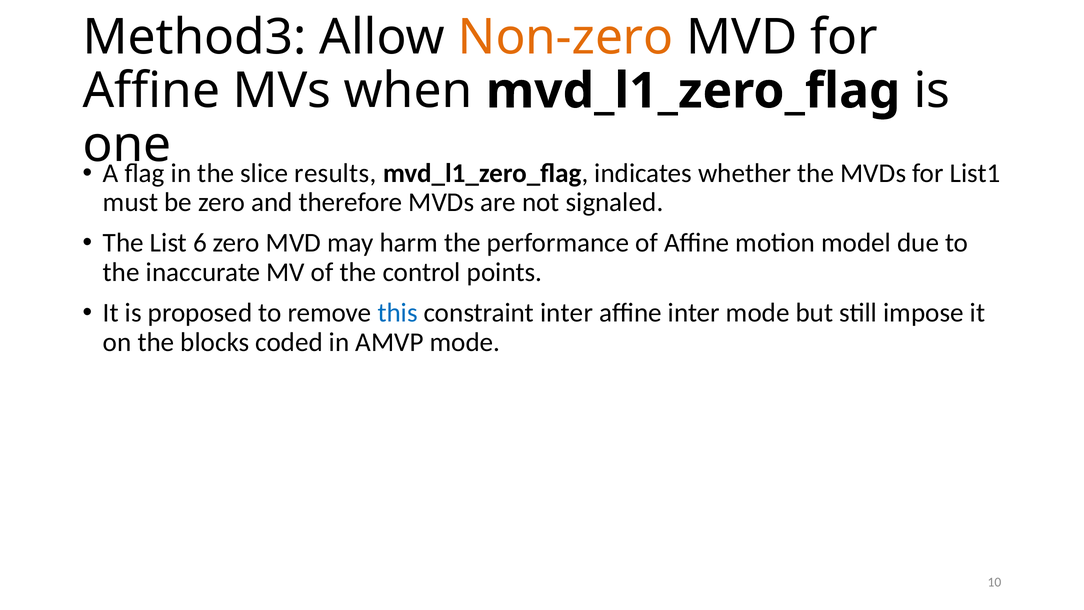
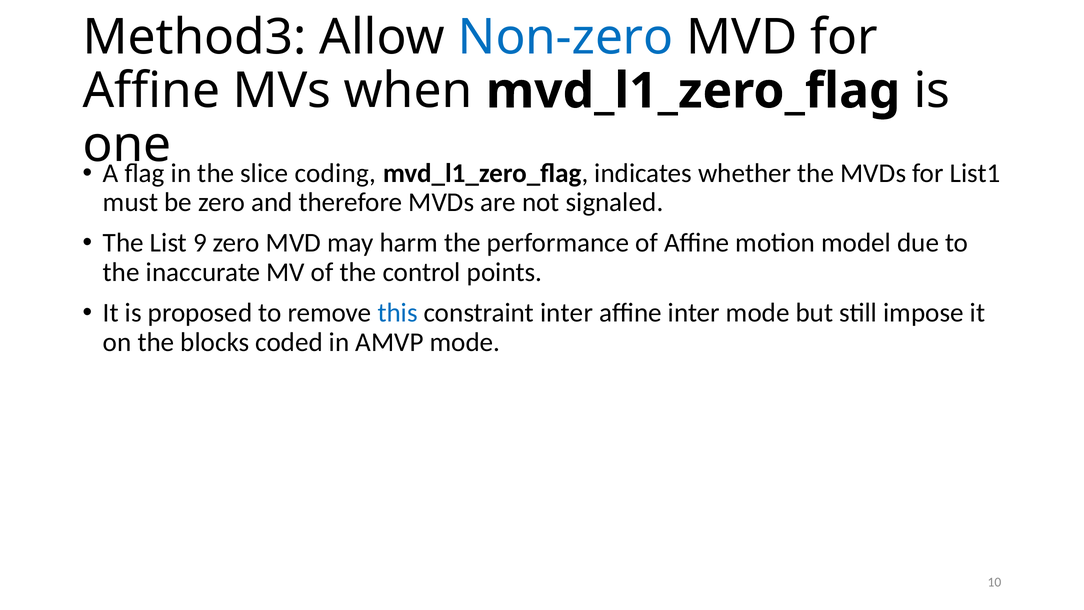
Non-zero colour: orange -> blue
results: results -> coding
6: 6 -> 9
